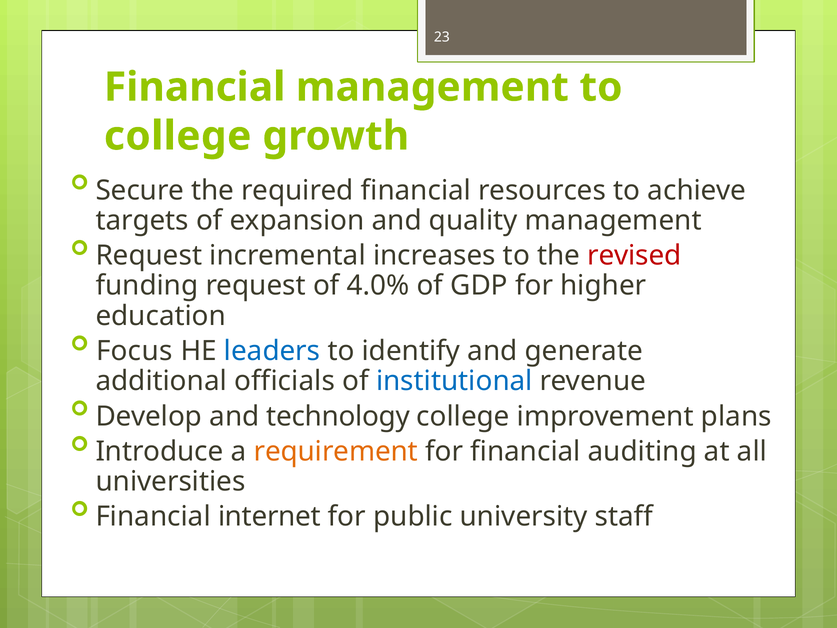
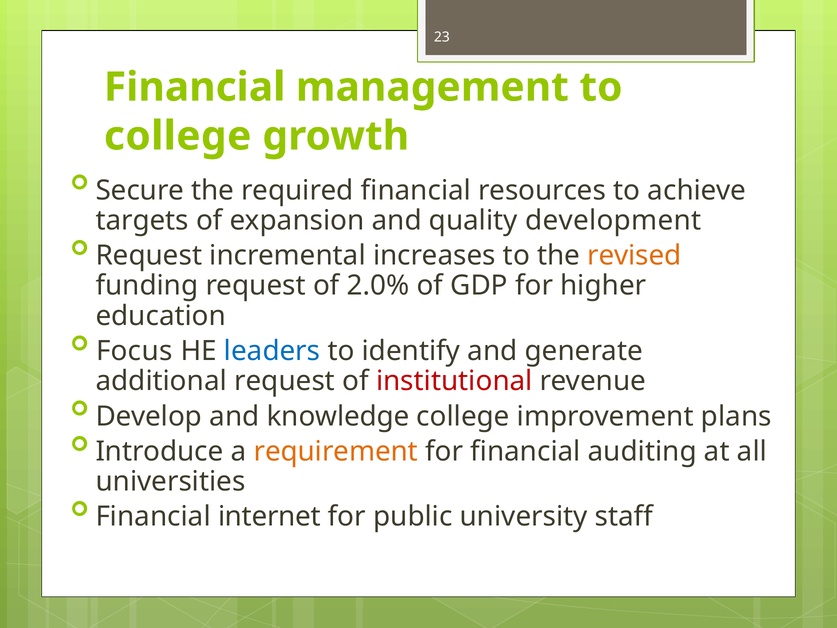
quality management: management -> development
revised colour: red -> orange
4.0%: 4.0% -> 2.0%
additional officials: officials -> request
institutional colour: blue -> red
technology: technology -> knowledge
